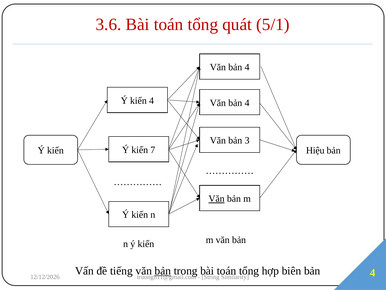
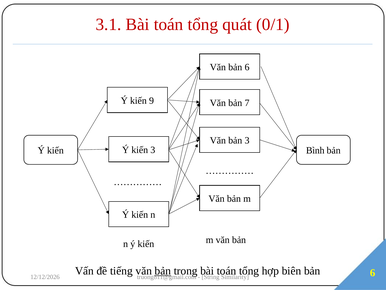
3.6: 3.6 -> 3.1
5/1: 5/1 -> 0/1
4 at (247, 67): 4 -> 6
kiến 4: 4 -> 9
4 at (247, 103): 4 -> 7
kiến 7: 7 -> 3
Hiệu: Hiệu -> Bình
Văn at (217, 198) underline: present -> none
Similarity 4: 4 -> 6
